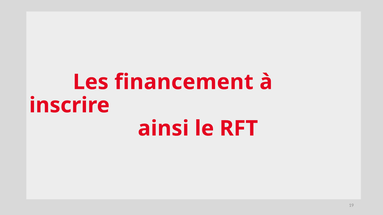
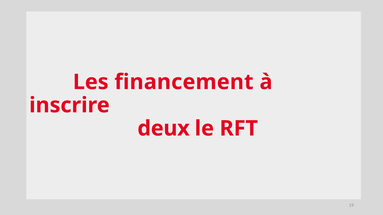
ainsi: ainsi -> deux
